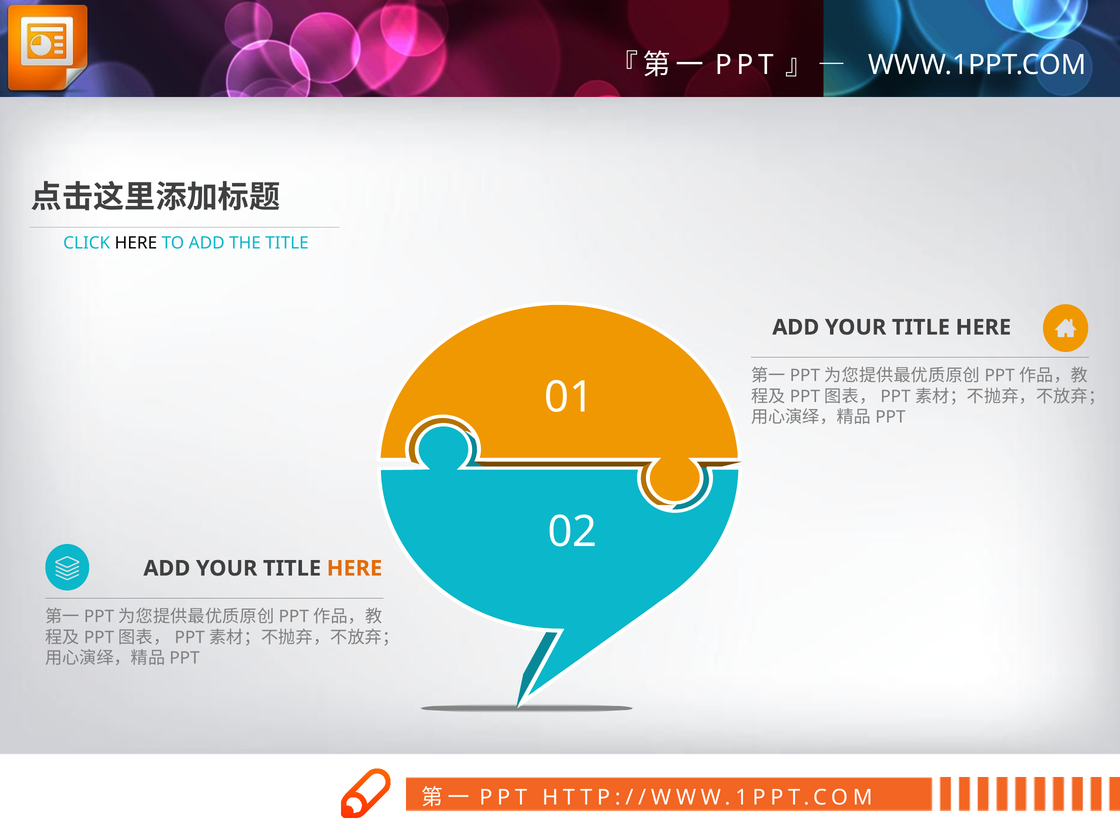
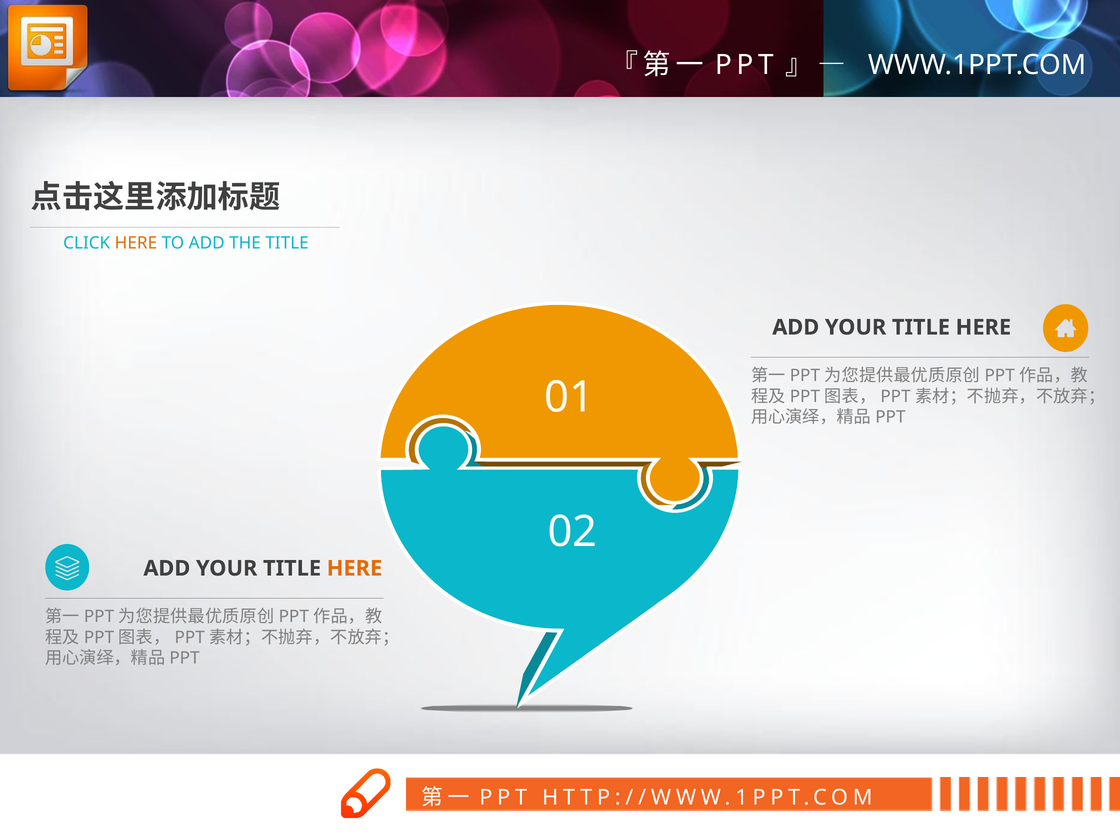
HERE at (136, 243) colour: black -> orange
